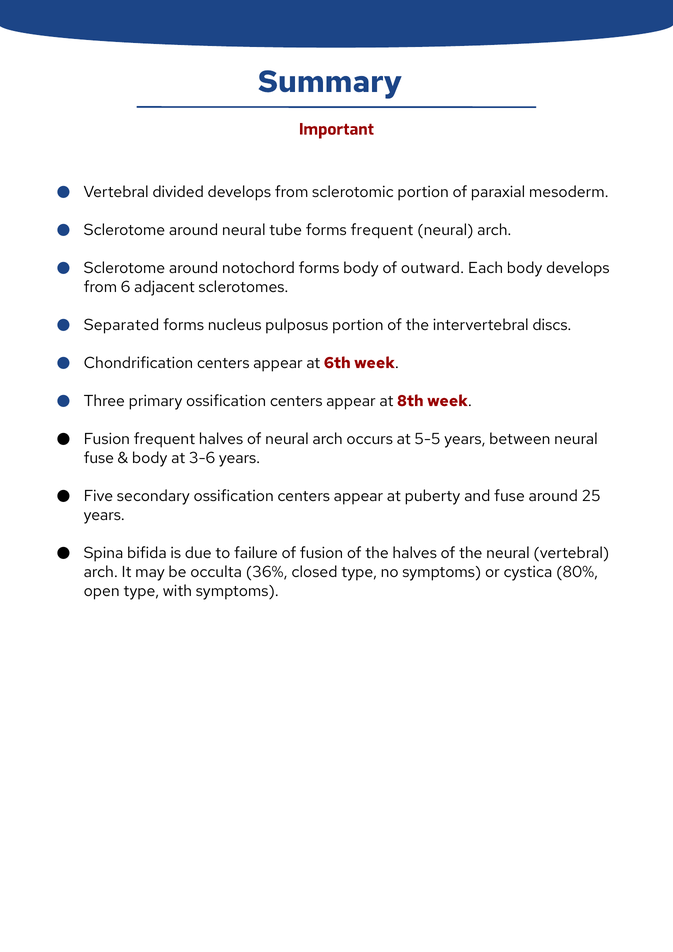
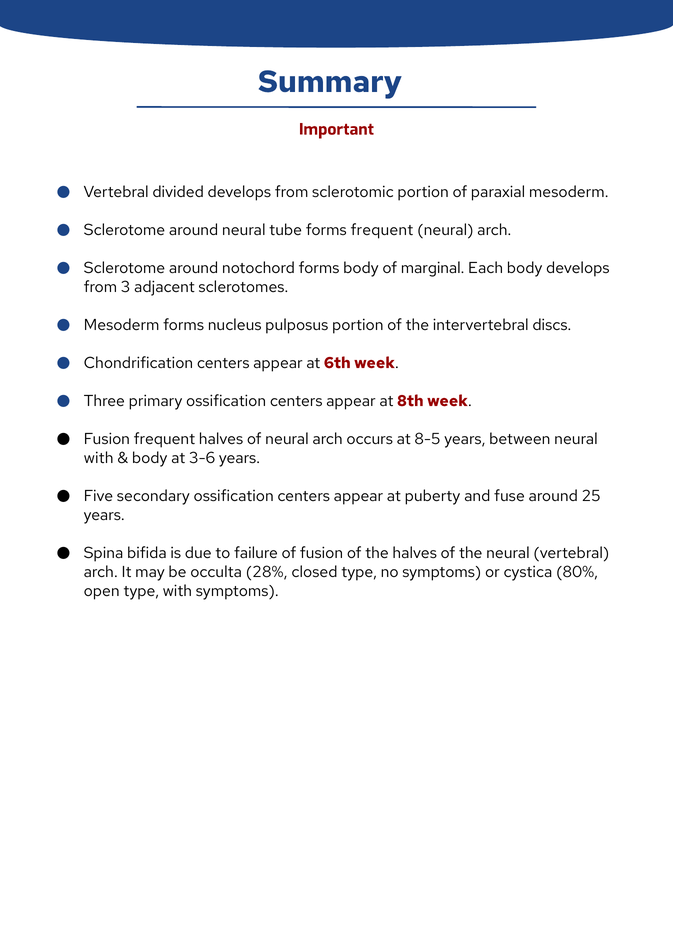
outward: outward -> marginal
6: 6 -> 3
Separated at (122, 325): Separated -> Mesoderm
5-5: 5-5 -> 8-5
fuse at (99, 458): fuse -> with
36%: 36% -> 28%
